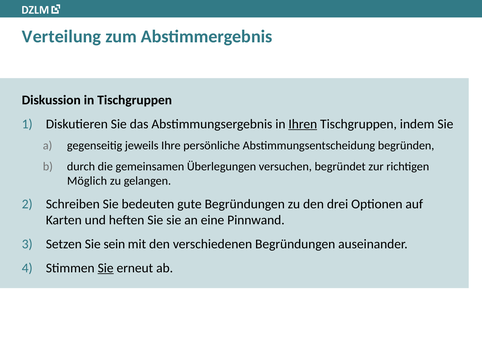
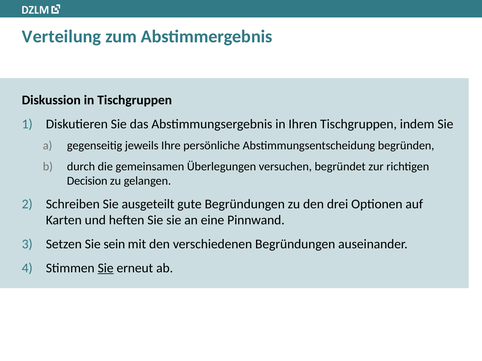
Ihren underline: present -> none
Möglich: Möglich -> Decision
bedeuten: bedeuten -> ausgeteilt
